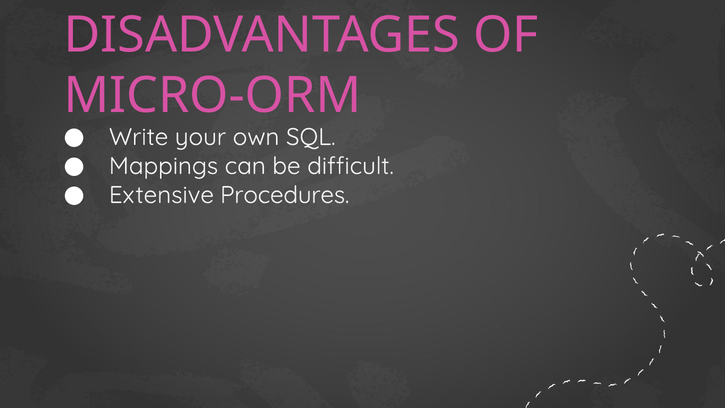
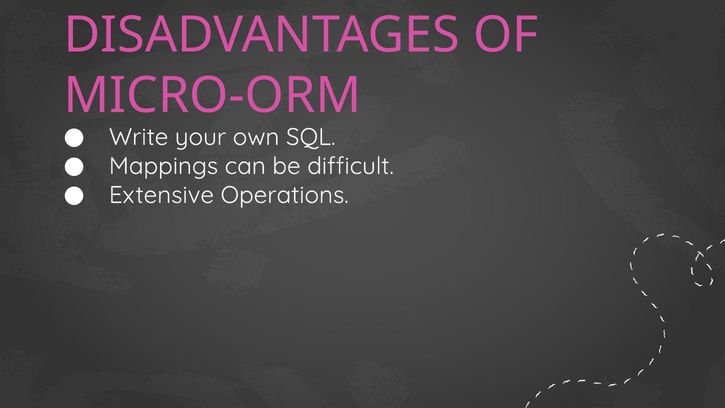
Procedures: Procedures -> Operations
